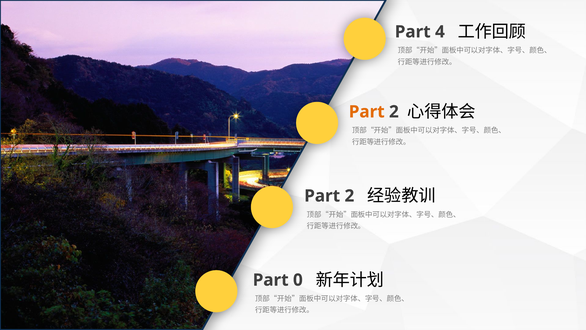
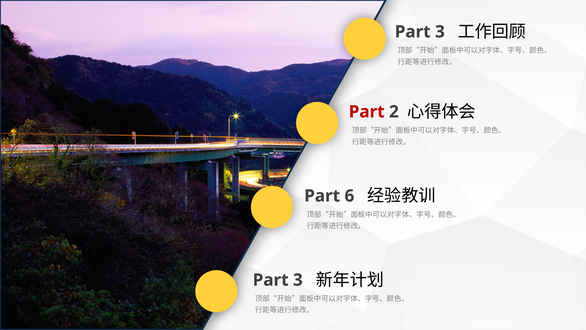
4 at (440, 32): 4 -> 3
Part at (367, 112) colour: orange -> red
2 at (349, 196): 2 -> 6
0 at (298, 280): 0 -> 3
